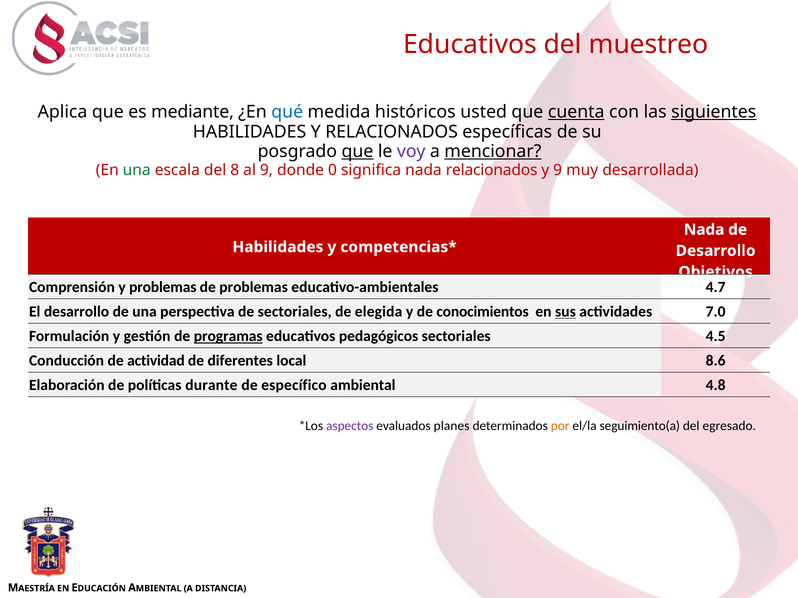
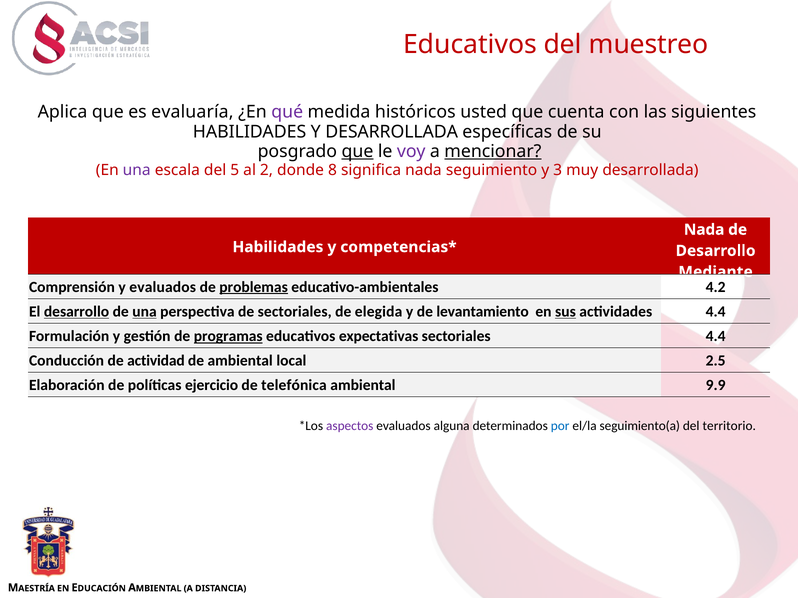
mediante: mediante -> evaluaría
qué colour: blue -> purple
cuenta underline: present -> none
siguientes underline: present -> none
Y RELACIONADOS: RELACIONADOS -> DESARROLLADA
una at (137, 170) colour: green -> purple
8: 8 -> 5
al 9: 9 -> 2
0: 0 -> 8
nada relacionados: relacionados -> seguimiento
y 9: 9 -> 3
Objetivos: Objetivos -> Mediante
y problemas: problemas -> evaluados
problemas at (254, 287) underline: none -> present
4.7: 4.7 -> 4.2
desarrollo at (77, 312) underline: none -> present
una at (144, 312) underline: none -> present
conocimientos: conocimientos -> levantamiento
actividades 7.0: 7.0 -> 4.4
pedagógicos: pedagógicos -> expectativas
sectoriales 4.5: 4.5 -> 4.4
de diferentes: diferentes -> ambiental
8.6: 8.6 -> 2.5
durante: durante -> ejercicio
específico: específico -> telefónica
4.8: 4.8 -> 9.9
planes: planes -> alguna
por colour: orange -> blue
egresado: egresado -> territorio
